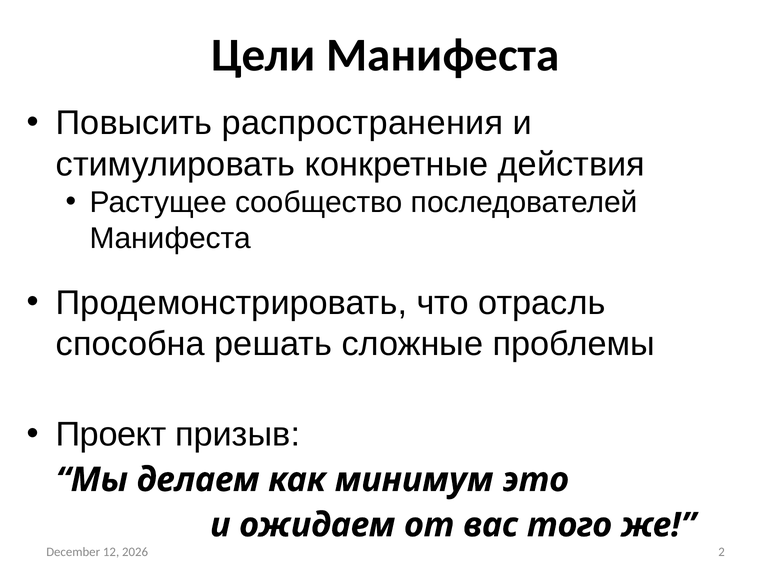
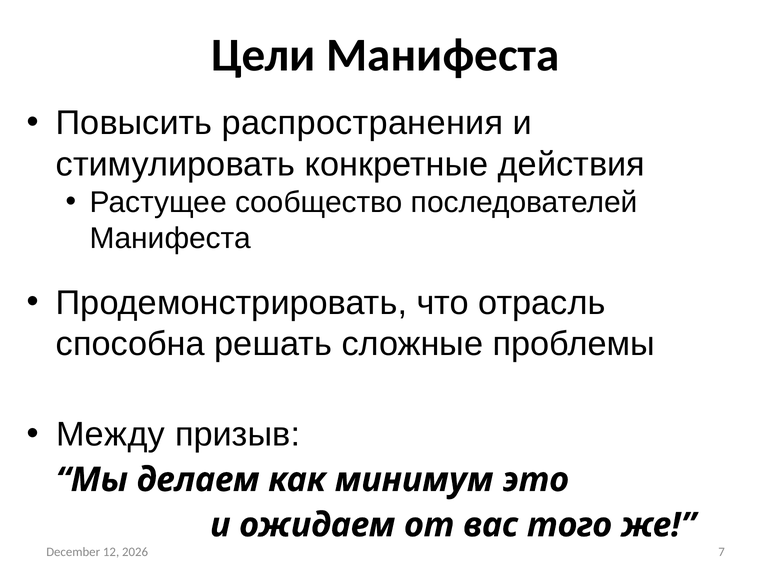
Проект: Проект -> Между
2: 2 -> 7
